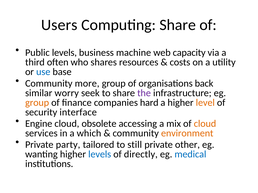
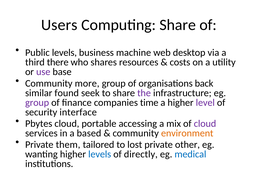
capacity: capacity -> desktop
often: often -> there
use colour: blue -> purple
worry: worry -> found
group at (37, 103) colour: orange -> purple
hard: hard -> time
level colour: orange -> purple
Engine: Engine -> Pbytes
obsolete: obsolete -> portable
cloud at (205, 124) colour: orange -> purple
which: which -> based
party: party -> them
still: still -> lost
